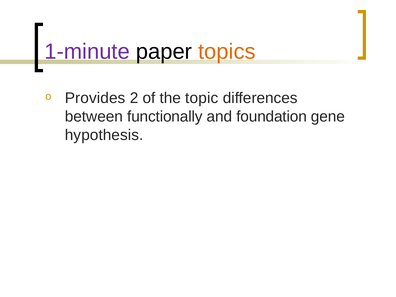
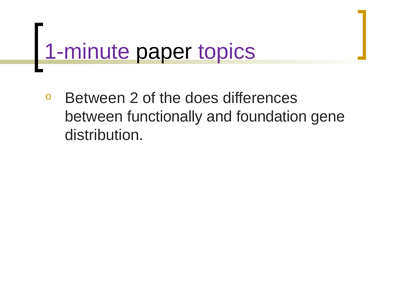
topics colour: orange -> purple
Provides at (95, 98): Provides -> Between
topic: topic -> does
hypothesis: hypothesis -> distribution
